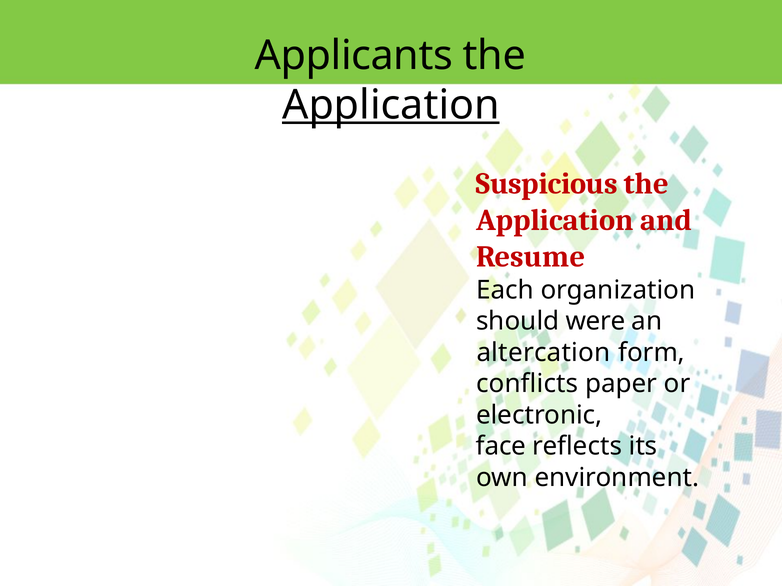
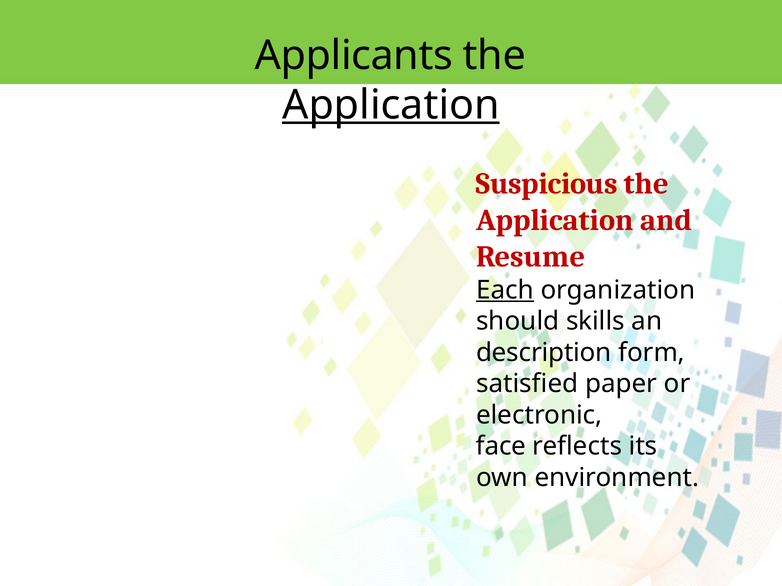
Each underline: none -> present
were: were -> skills
altercation: altercation -> description
conflicts: conflicts -> satisfied
